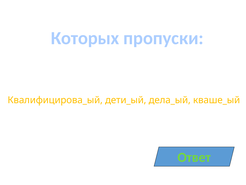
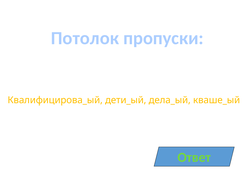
Которых: Которых -> Потолок
